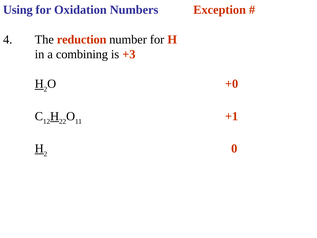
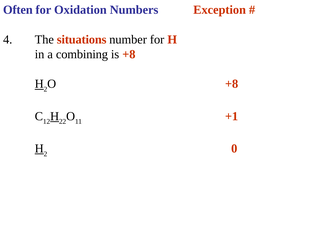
Using: Using -> Often
reduction: reduction -> situations
is +3: +3 -> +8
+0 at (232, 84): +0 -> +8
